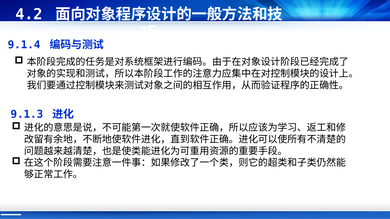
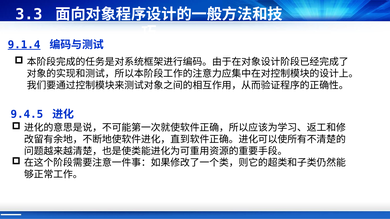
4.2: 4.2 -> 3.3
9.1.4 underline: none -> present
9.1.3: 9.1.3 -> 9.4.5
